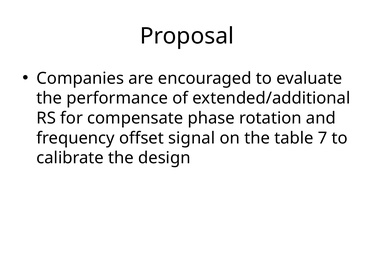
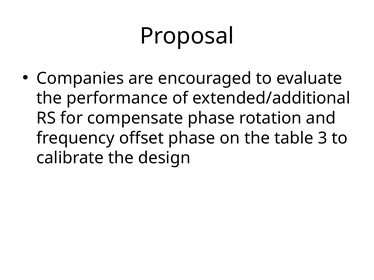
offset signal: signal -> phase
7: 7 -> 3
